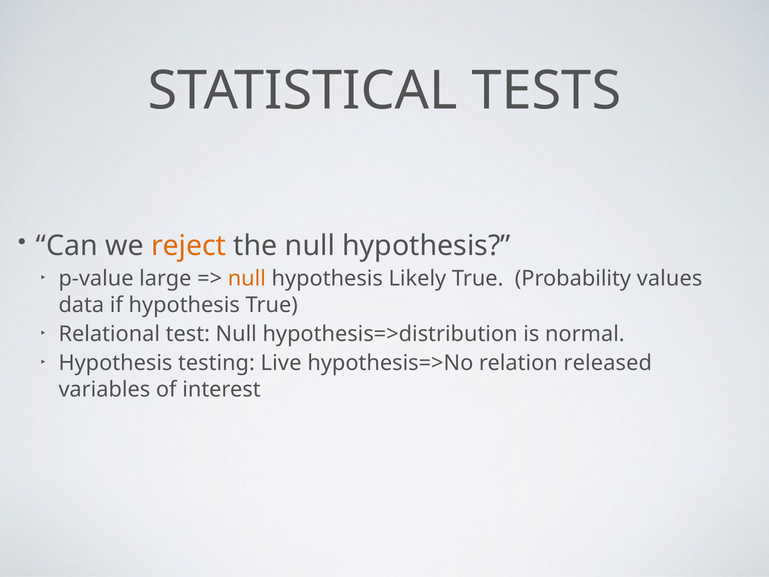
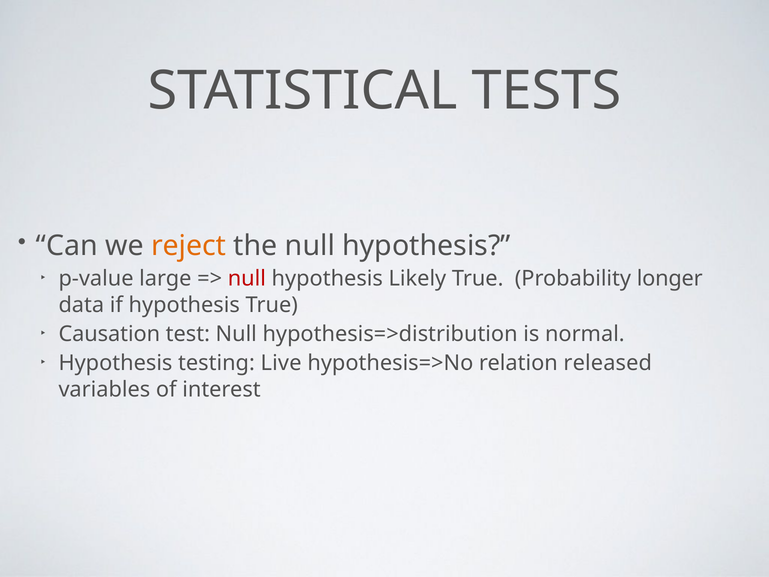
null at (247, 279) colour: orange -> red
values: values -> longer
Relational: Relational -> Causation
